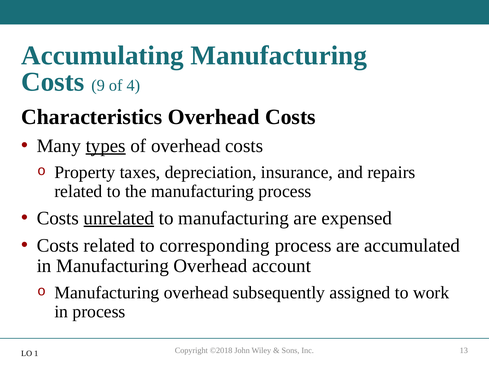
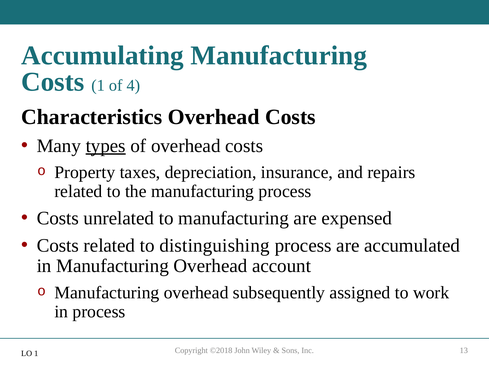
Costs 9: 9 -> 1
unrelated underline: present -> none
corresponding: corresponding -> distinguishing
